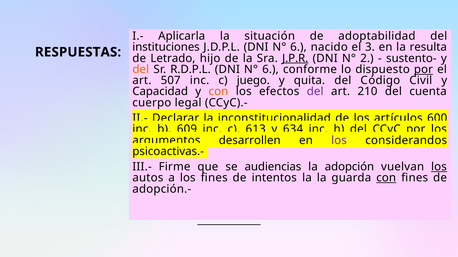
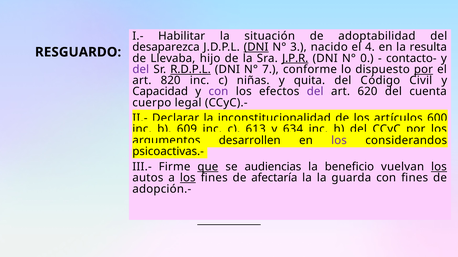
Aplicarla: Aplicarla -> Habilitar
instituciones: instituciones -> desaparezca
DNI at (256, 47) underline: none -> present
6 at (298, 47): 6 -> 3
3: 3 -> 4
RESPUESTAS: RESPUESTAS -> RESGUARDO
Letrado: Letrado -> Llevaba
2: 2 -> 0
sustento-: sustento- -> contacto-
del at (141, 70) colour: orange -> purple
R.D.P.L underline: none -> present
6 at (270, 70): 6 -> 7
507: 507 -> 820
juego: juego -> niñas
con at (218, 92) colour: orange -> purple
210: 210 -> 620
que underline: none -> present
adopción: adopción -> beneficio
los at (188, 178) underline: none -> present
intentos: intentos -> afectaría
con at (386, 178) underline: present -> none
